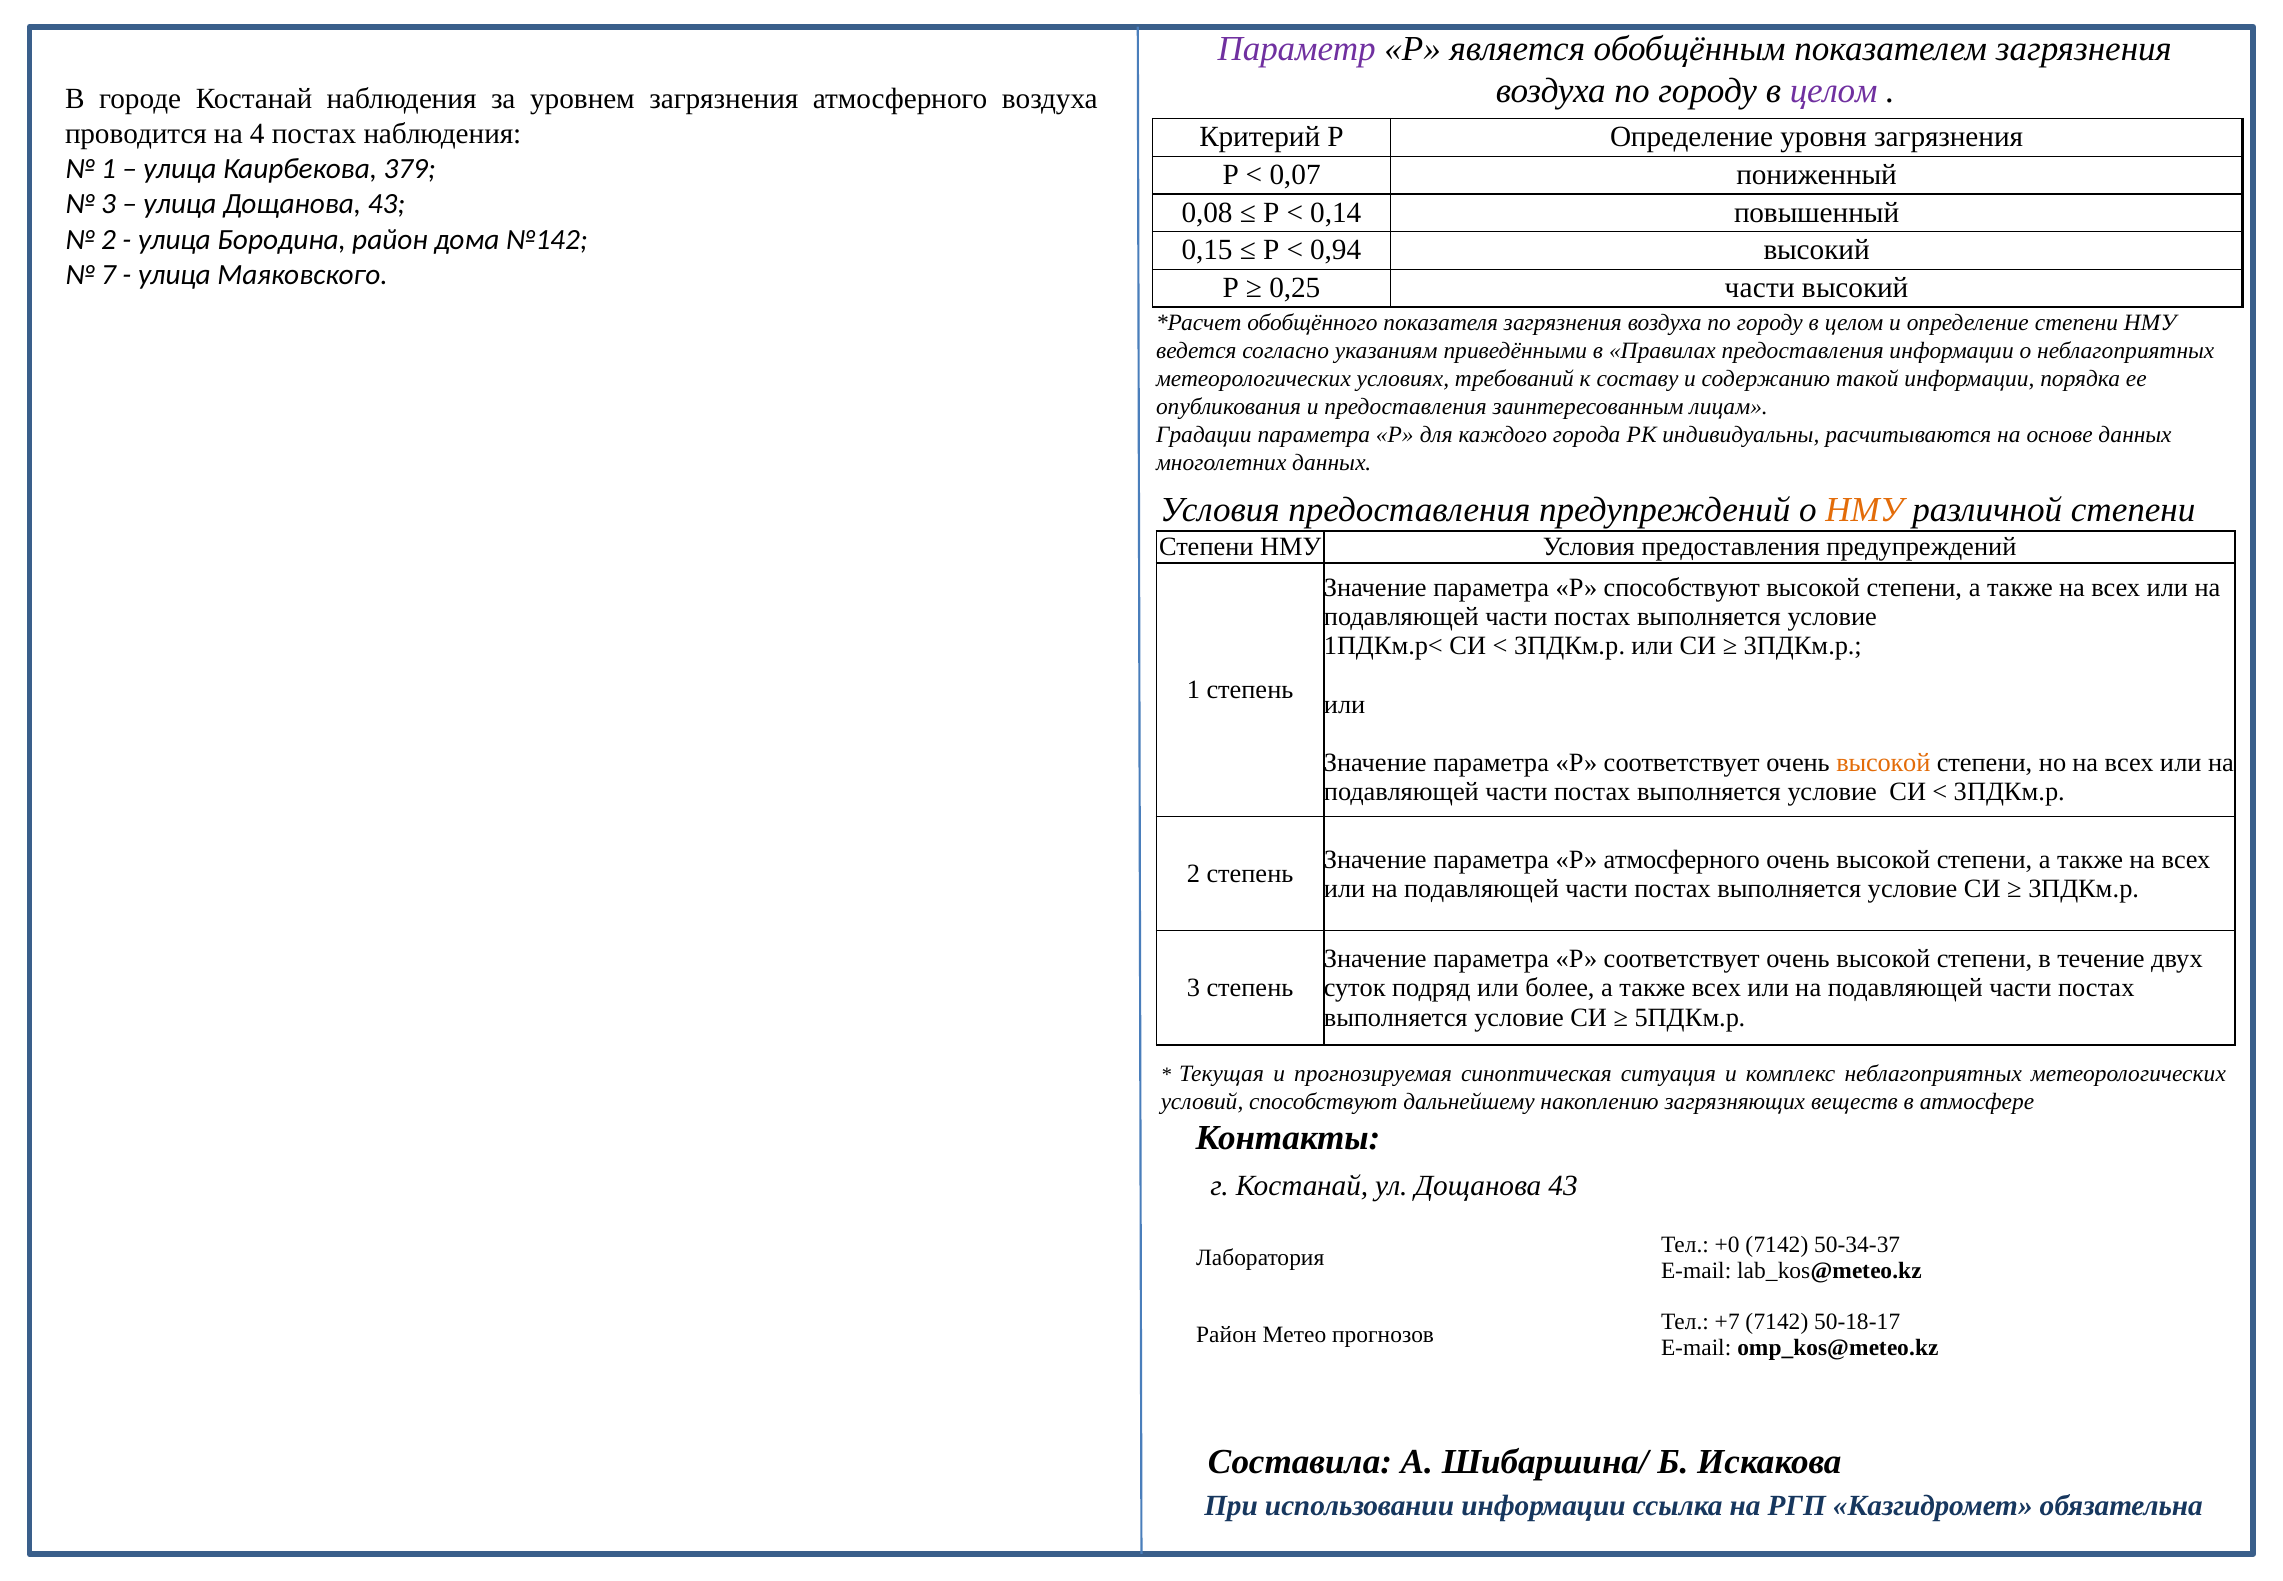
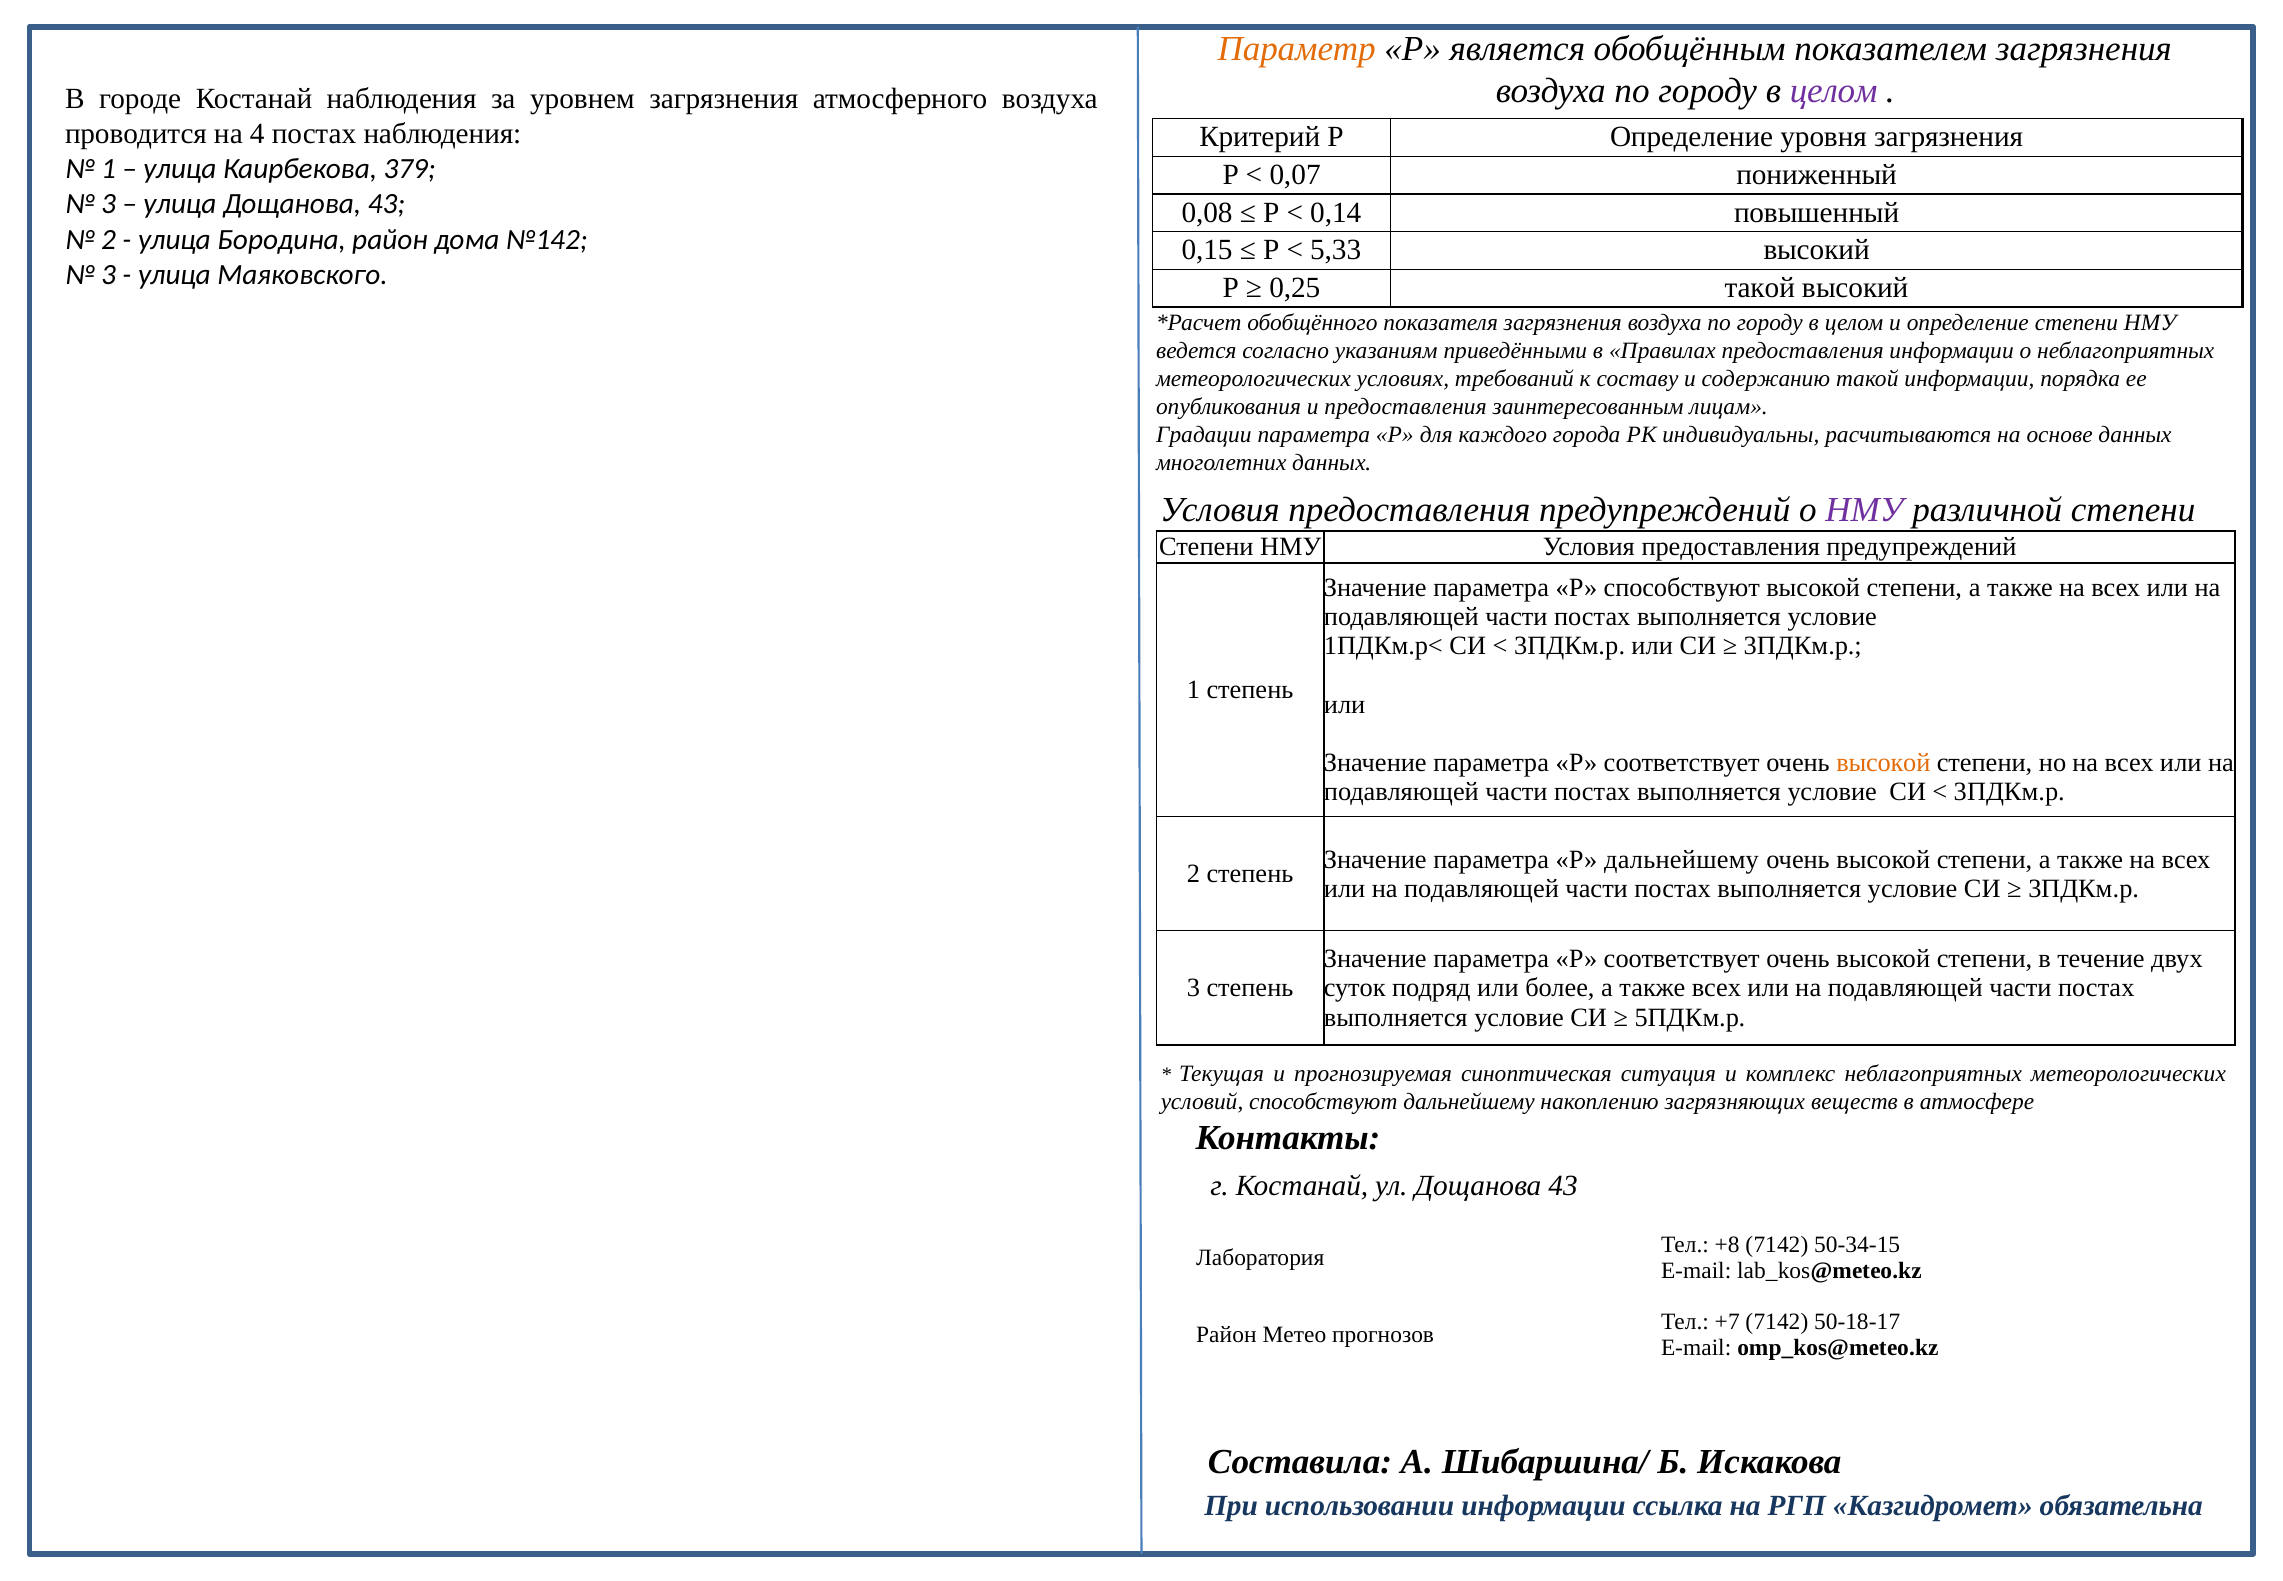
Параметр colour: purple -> orange
0,94: 0,94 -> 5,33
7 at (109, 274): 7 -> 3
0,25 части: части -> такой
НМУ at (1864, 510) colour: orange -> purple
Р атмосферного: атмосферного -> дальнейшему
+0: +0 -> +8
50-34-37: 50-34-37 -> 50-34-15
